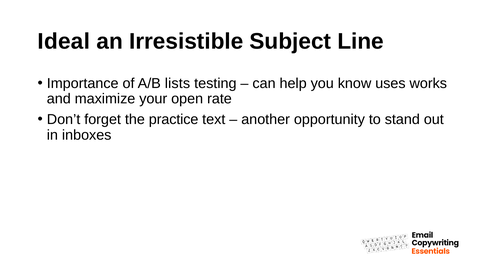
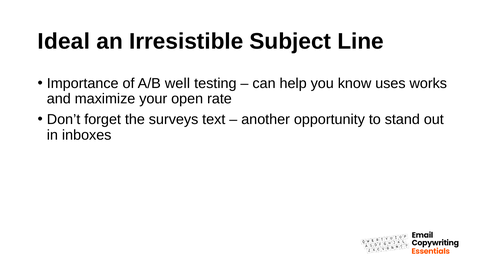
lists: lists -> well
practice: practice -> surveys
